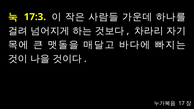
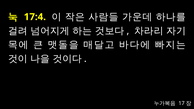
17:3: 17:3 -> 17:4
